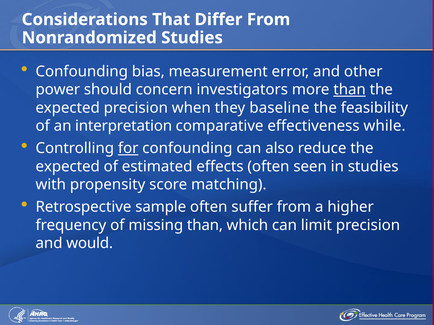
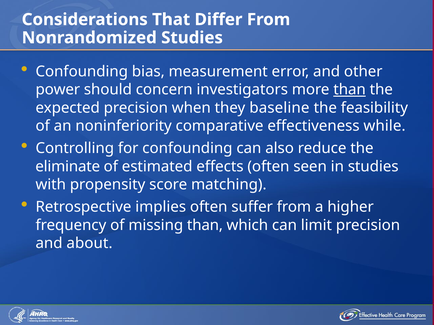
interpretation: interpretation -> noninferiority
for underline: present -> none
expected at (68, 167): expected -> eliminate
sample: sample -> implies
would: would -> about
